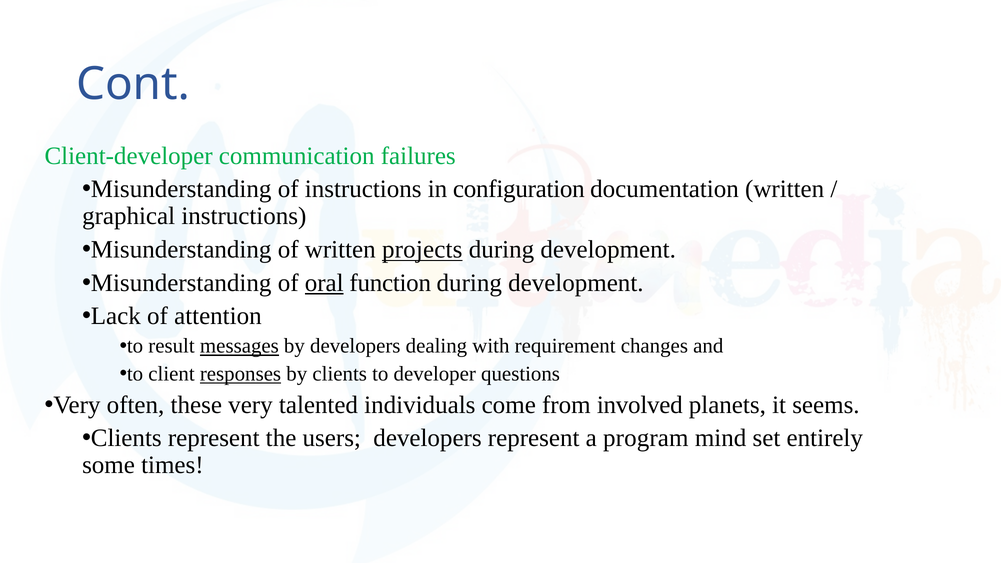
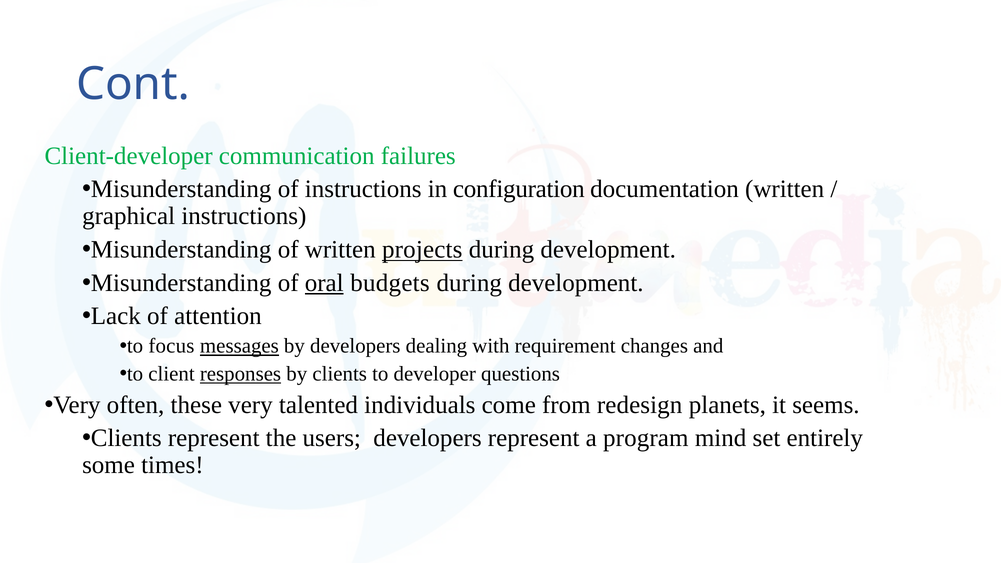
function: function -> budgets
result: result -> focus
involved: involved -> redesign
